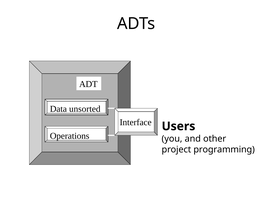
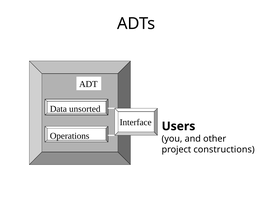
programming: programming -> constructions
